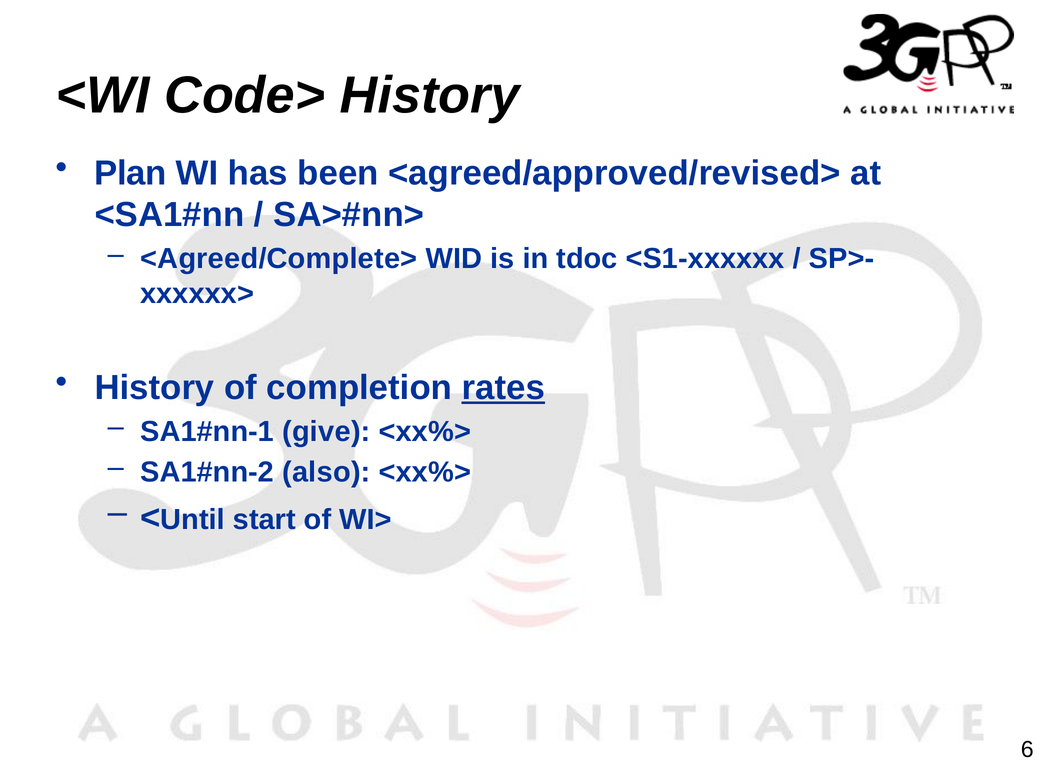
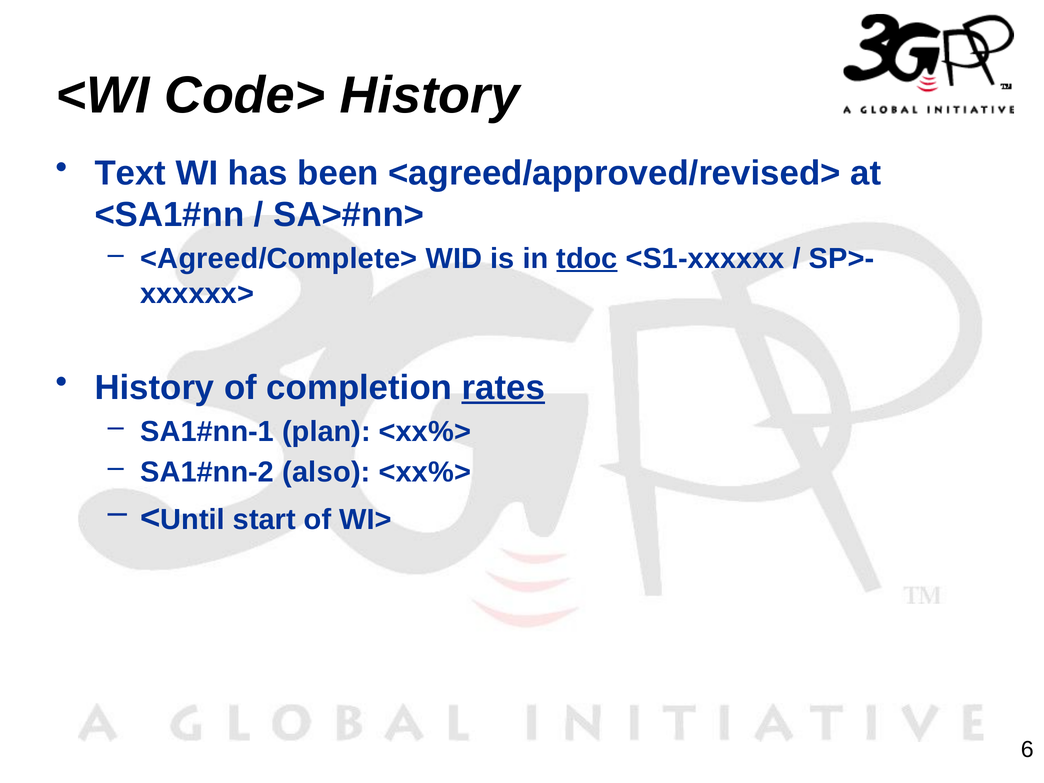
Plan: Plan -> Text
tdoc underline: none -> present
give: give -> plan
